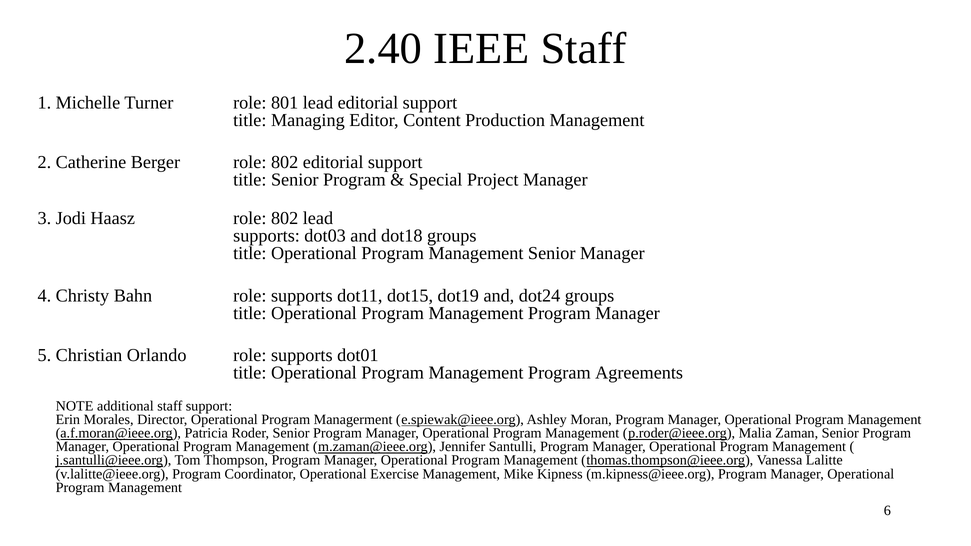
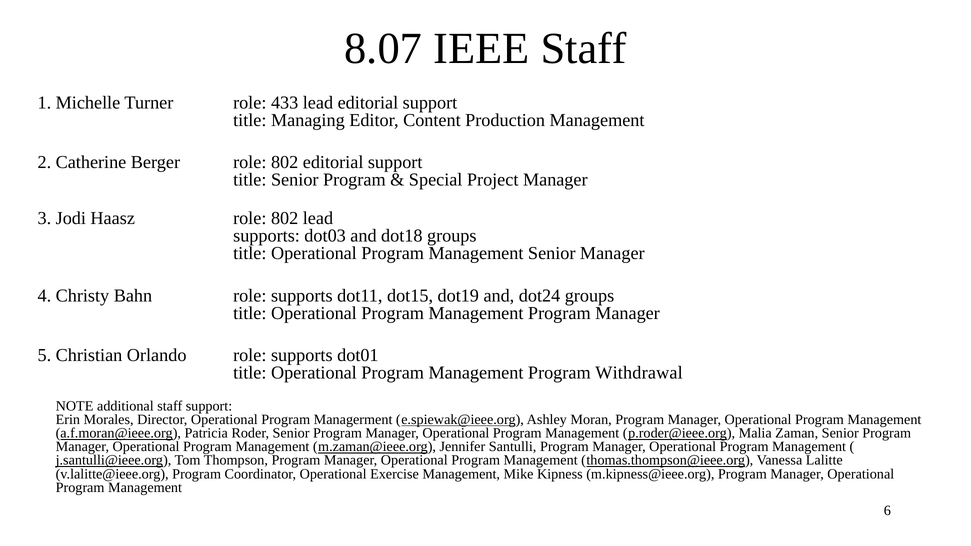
2.40: 2.40 -> 8.07
801: 801 -> 433
Agreements: Agreements -> Withdrawal
